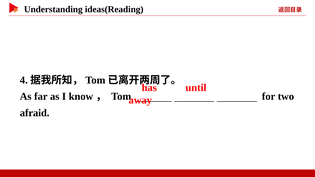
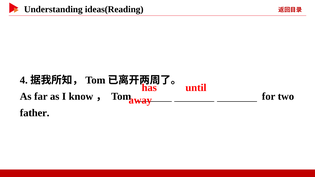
afraid: afraid -> father
